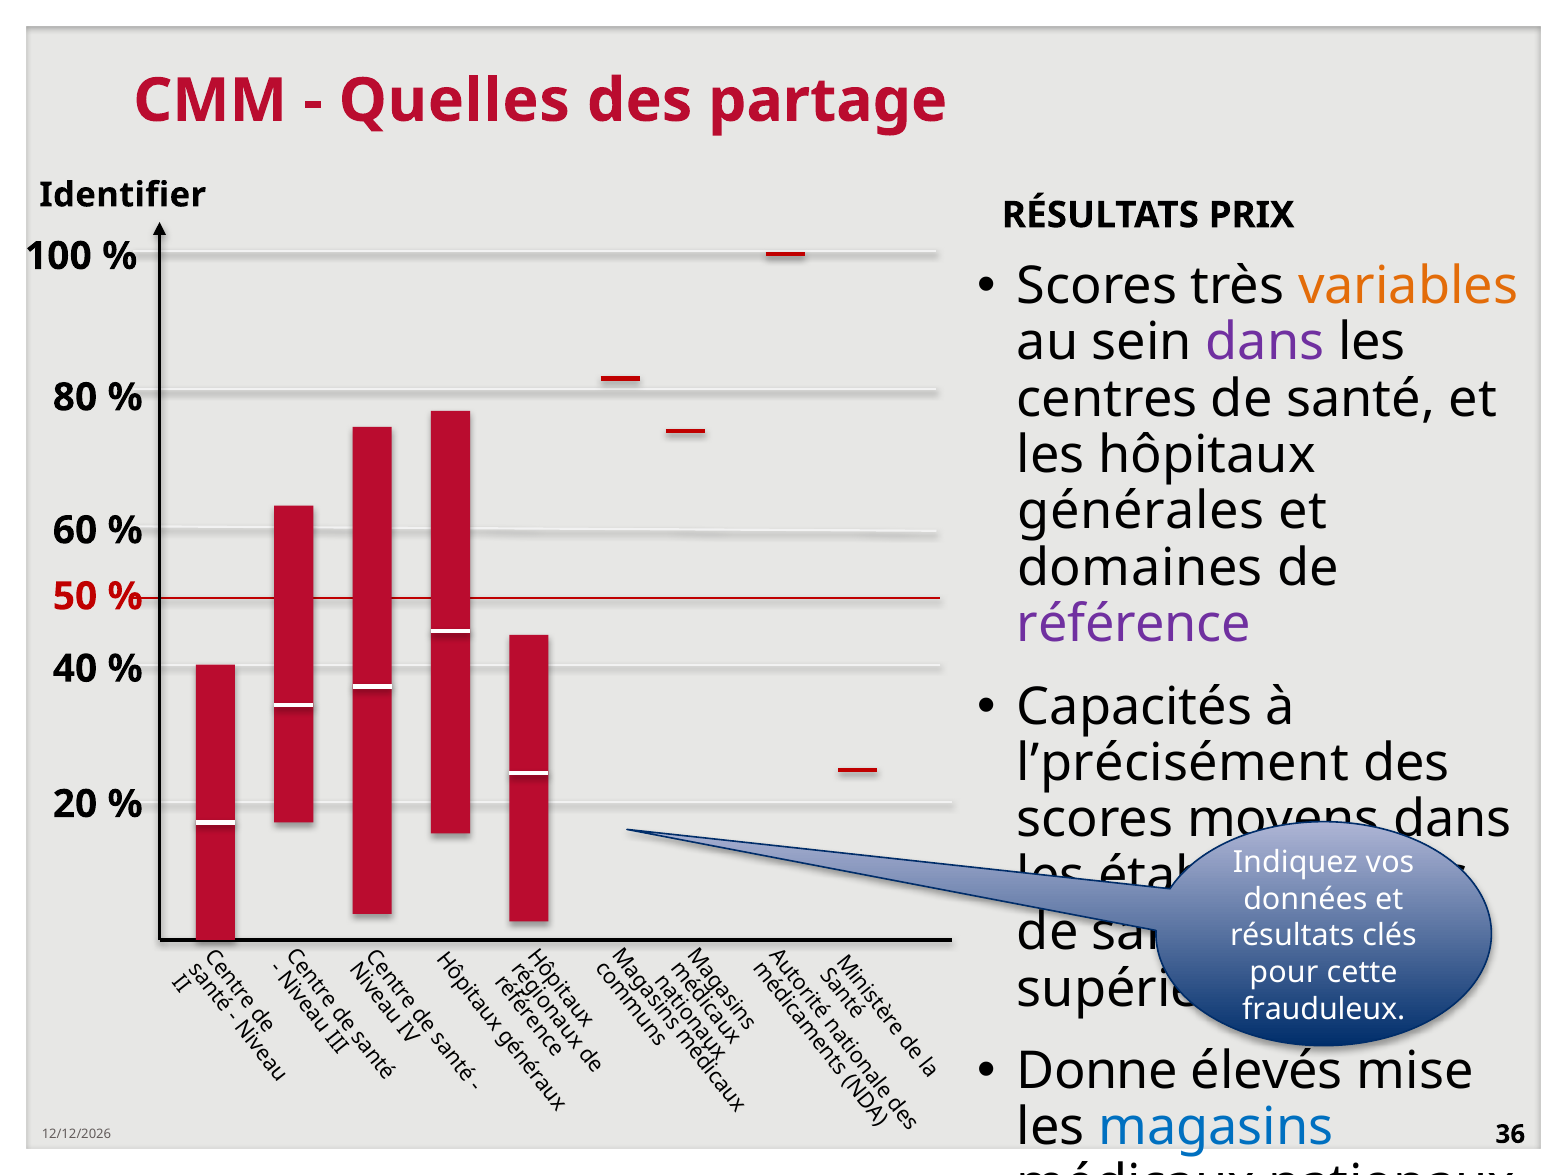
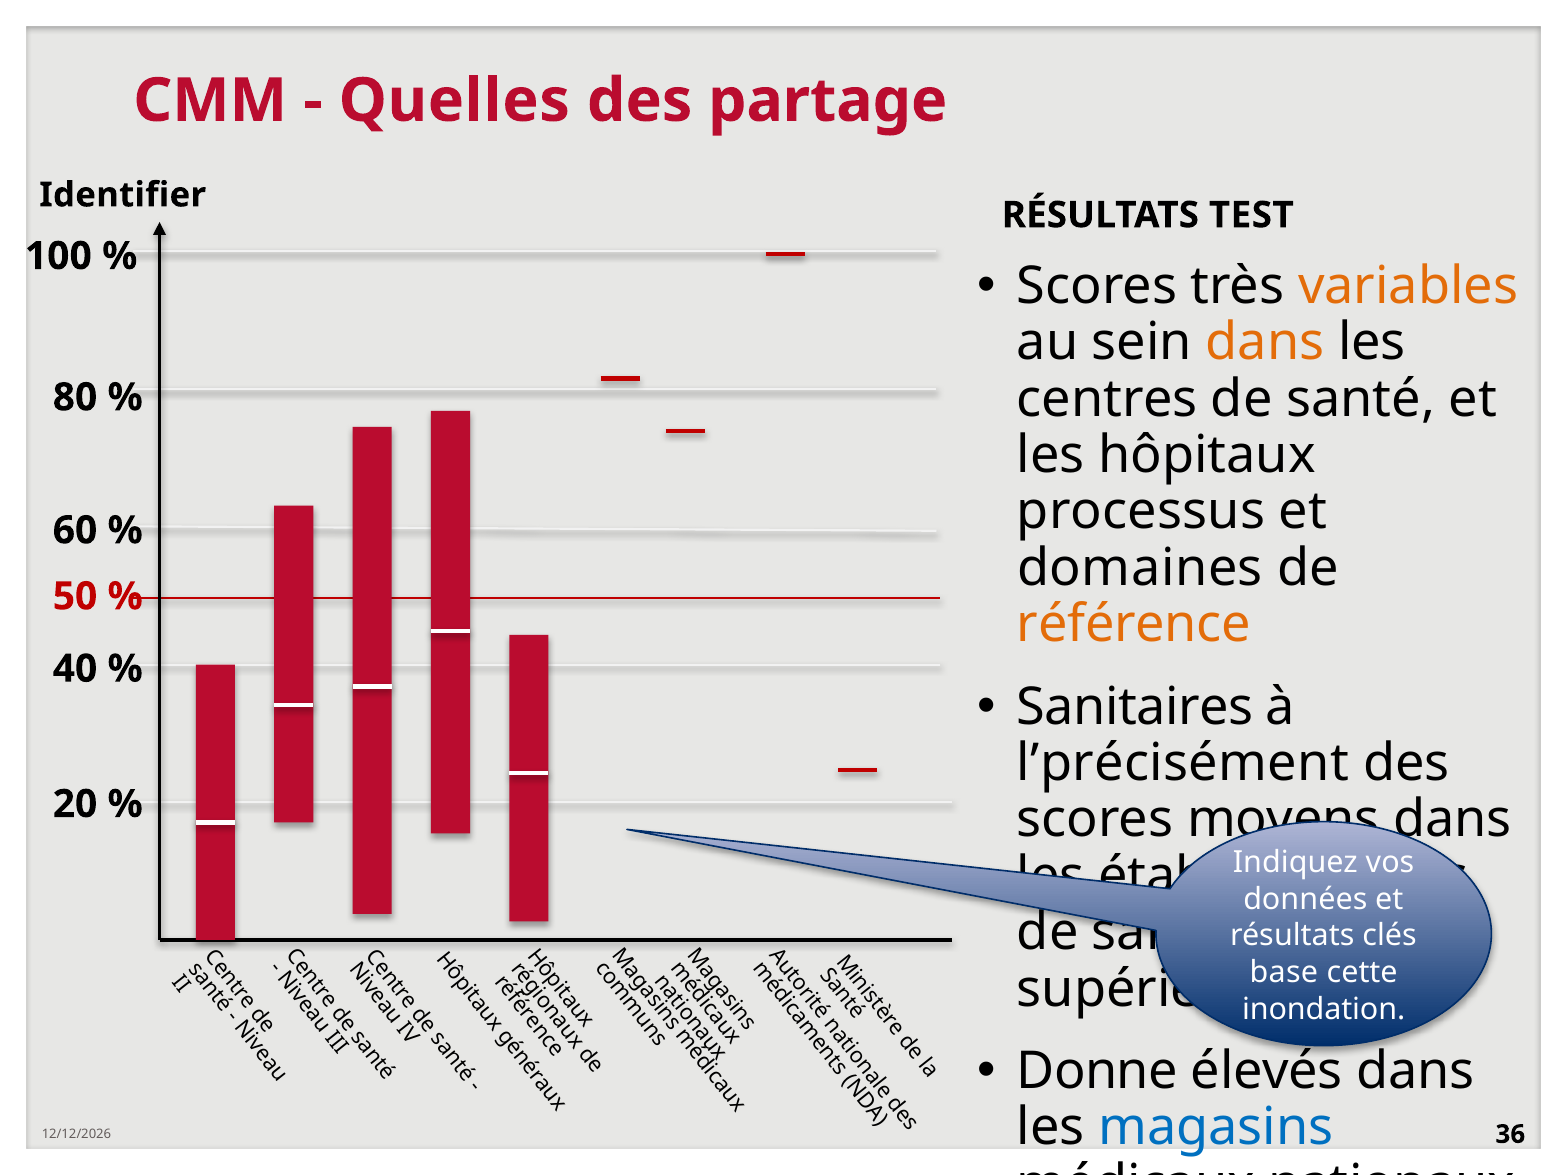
PRIX: PRIX -> TEST
dans at (1265, 343) colour: purple -> orange
générales: générales -> processus
référence colour: purple -> orange
Capacités: Capacités -> Sanitaires
pour: pour -> base
frauduleux: frauduleux -> inondation
élevés mise: mise -> dans
